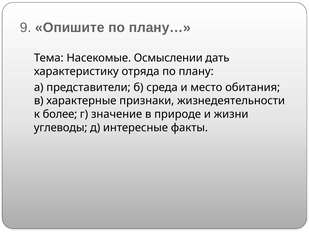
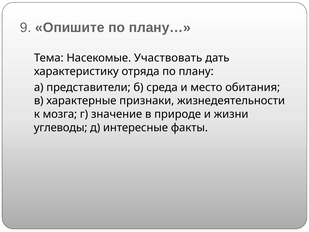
Осмыслении: Осмыслении -> Участвовать
более: более -> мозга
